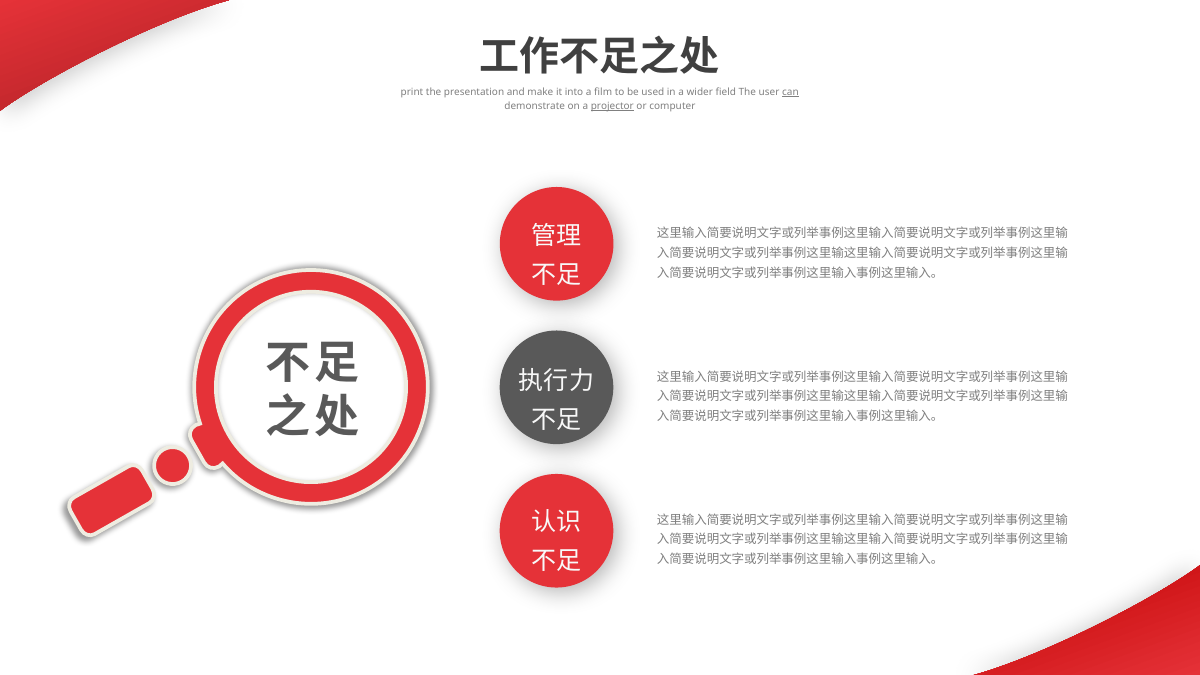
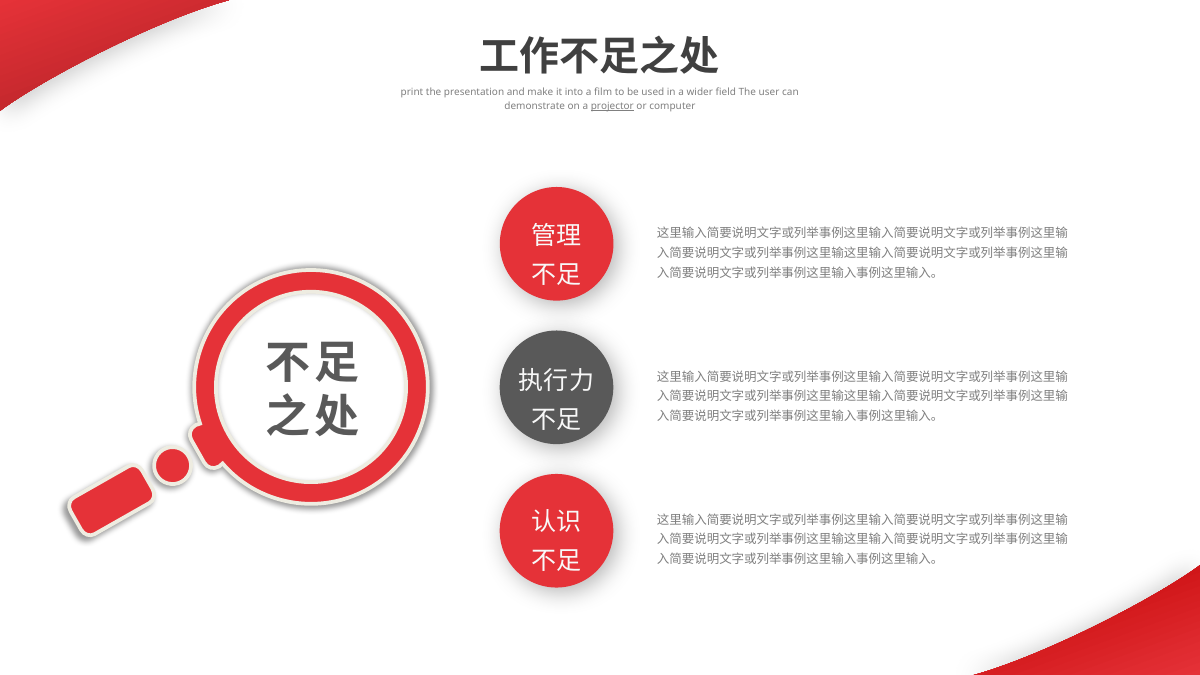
can underline: present -> none
